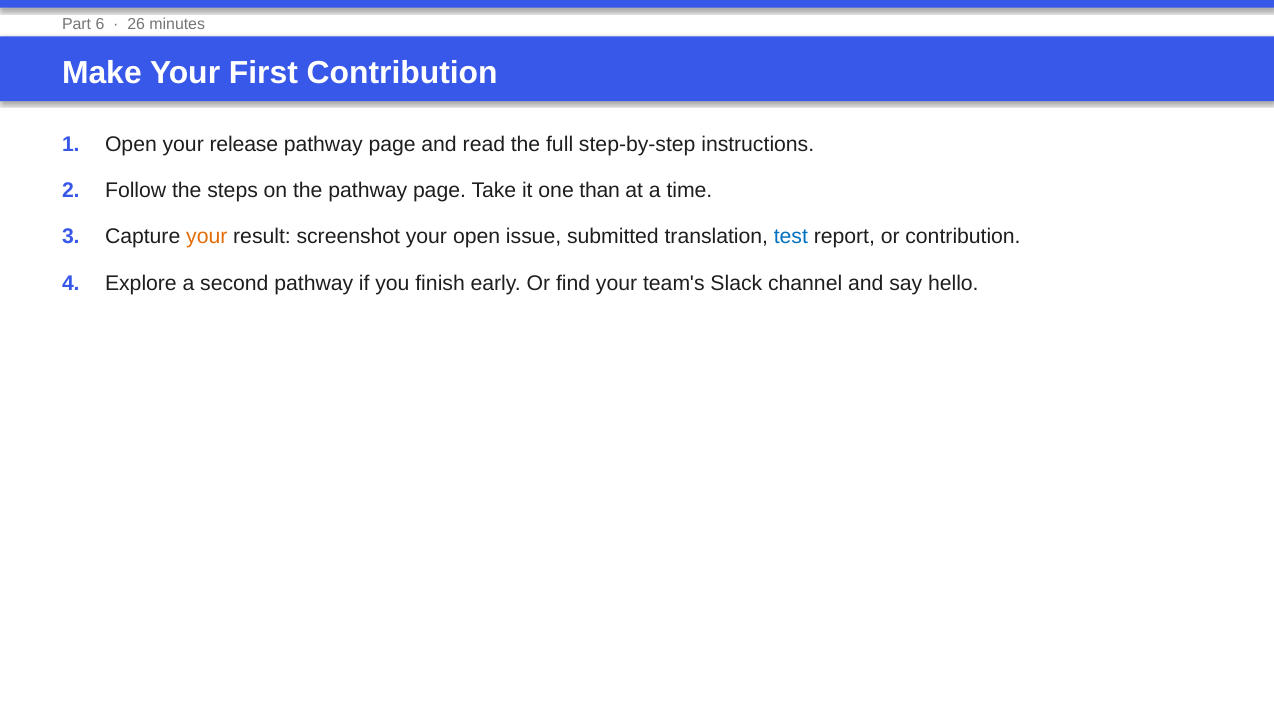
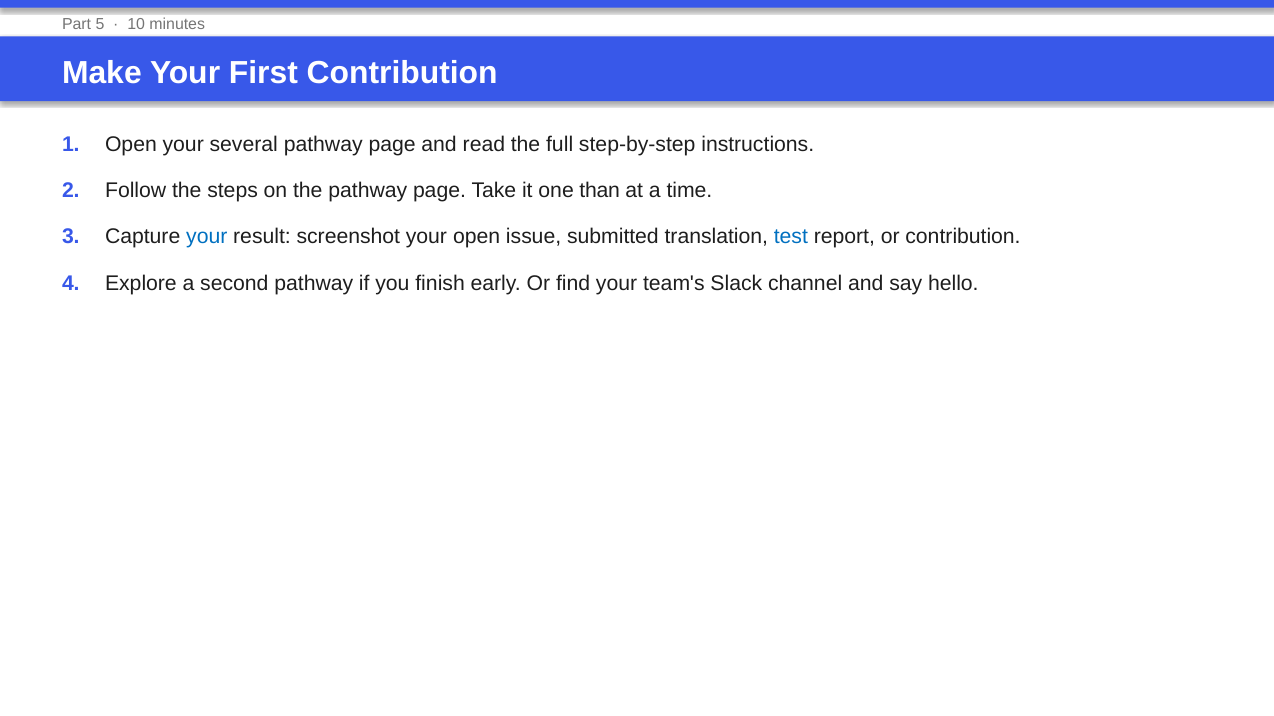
6: 6 -> 5
26: 26 -> 10
release: release -> several
your at (207, 237) colour: orange -> blue
